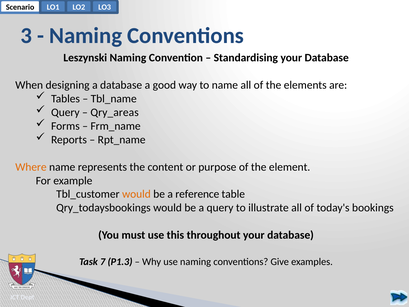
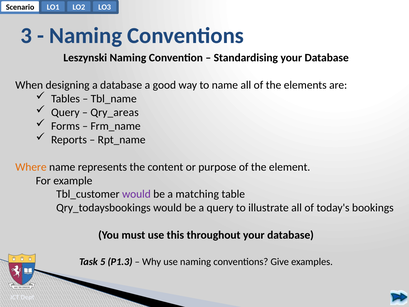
would at (136, 194) colour: orange -> purple
reference: reference -> matching
7: 7 -> 5
